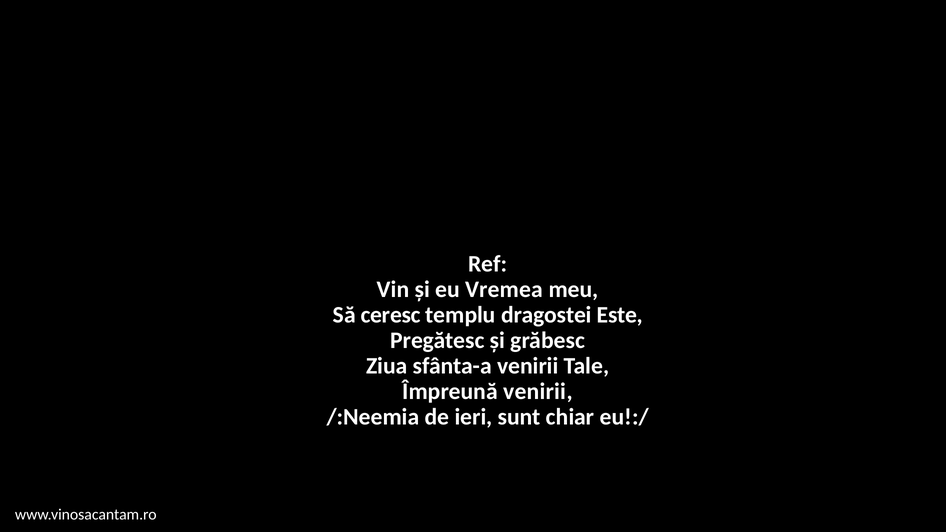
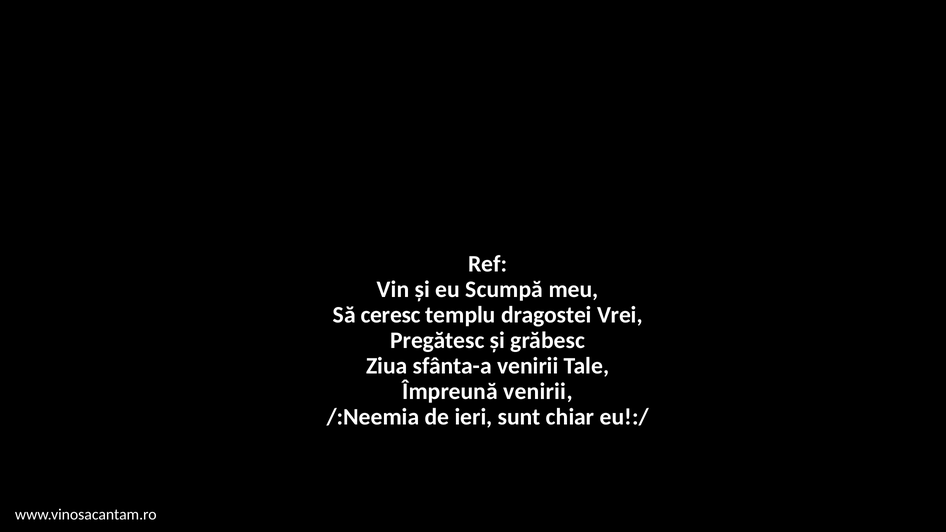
Vremea: Vremea -> Scumpă
Este: Este -> Vrei
